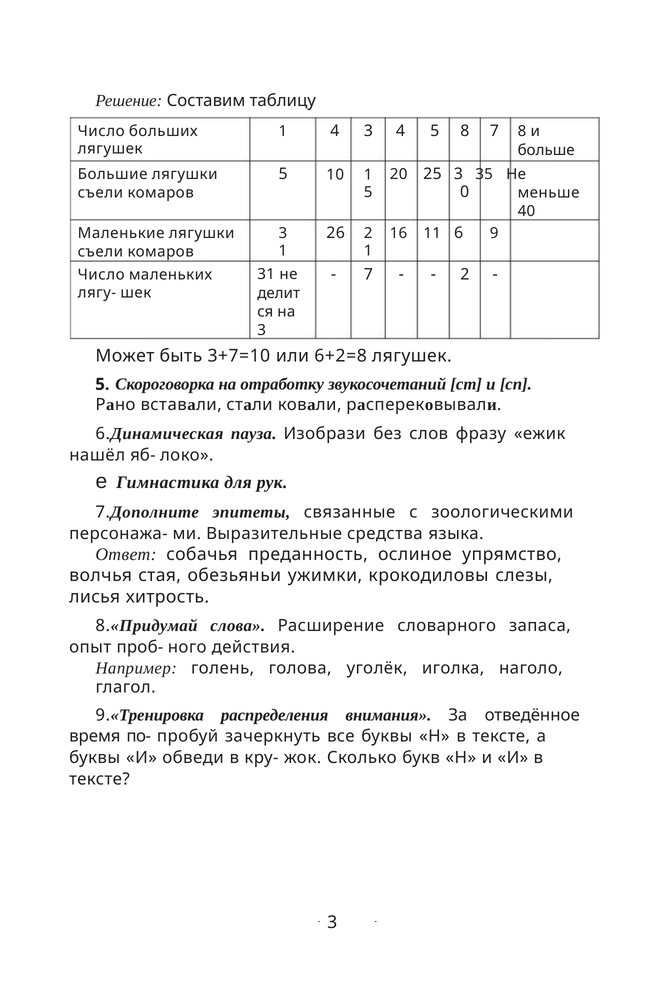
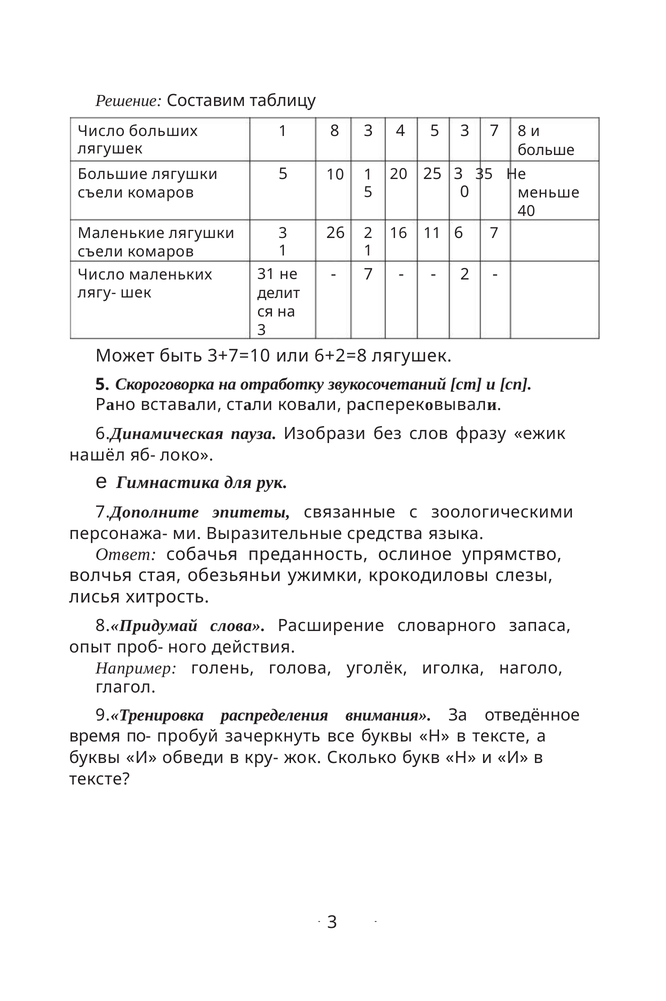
1 4: 4 -> 8
5 8: 8 -> 3
6 9: 9 -> 7
